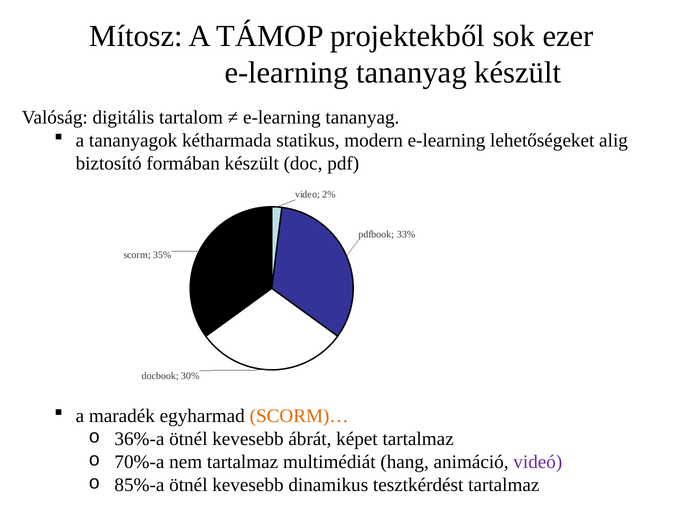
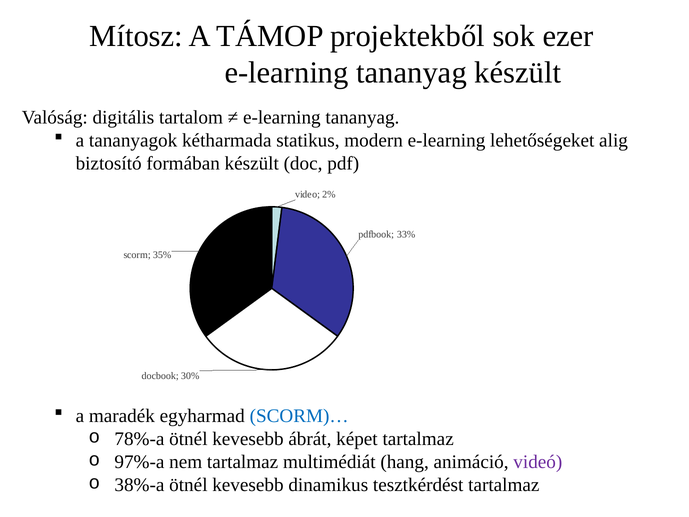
SCORM)… colour: orange -> blue
36%-a: 36%-a -> 78%-a
70%-a: 70%-a -> 97%-a
85%-a: 85%-a -> 38%-a
